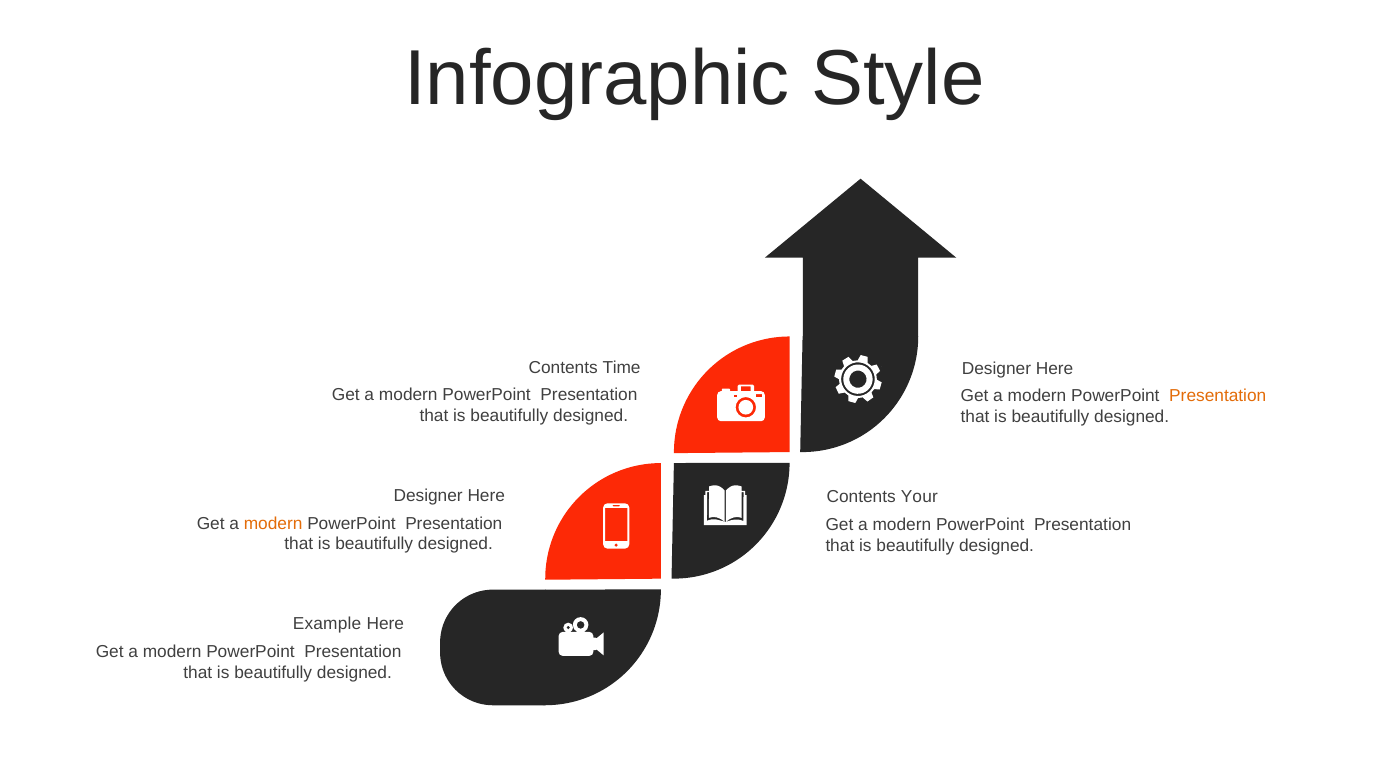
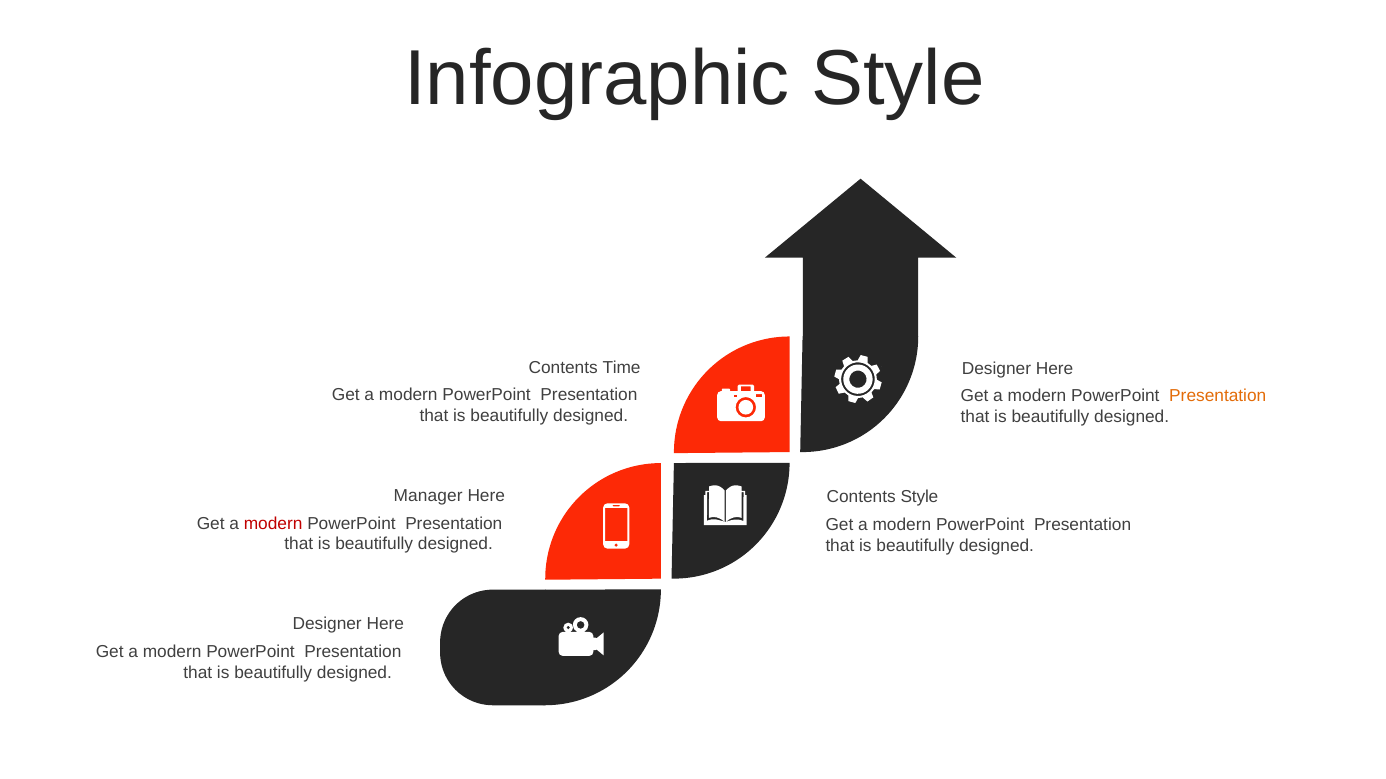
Designer at (428, 496): Designer -> Manager
Contents Your: Your -> Style
modern at (273, 524) colour: orange -> red
Example at (327, 625): Example -> Designer
